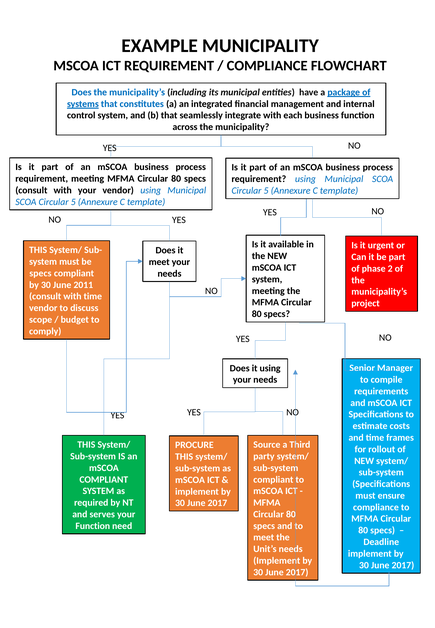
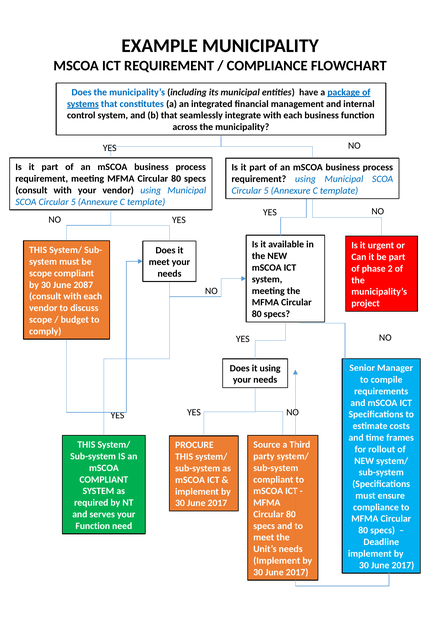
specs at (40, 273): specs -> scope
2011: 2011 -> 2087
consult with time: time -> each
